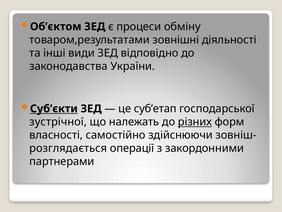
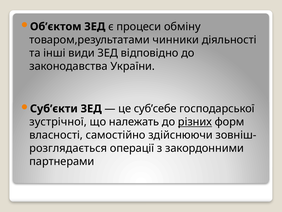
зовнішні: зовнішні -> чинники
Суб’єкти underline: present -> none
суб’етап: суб’етап -> суб’себе
